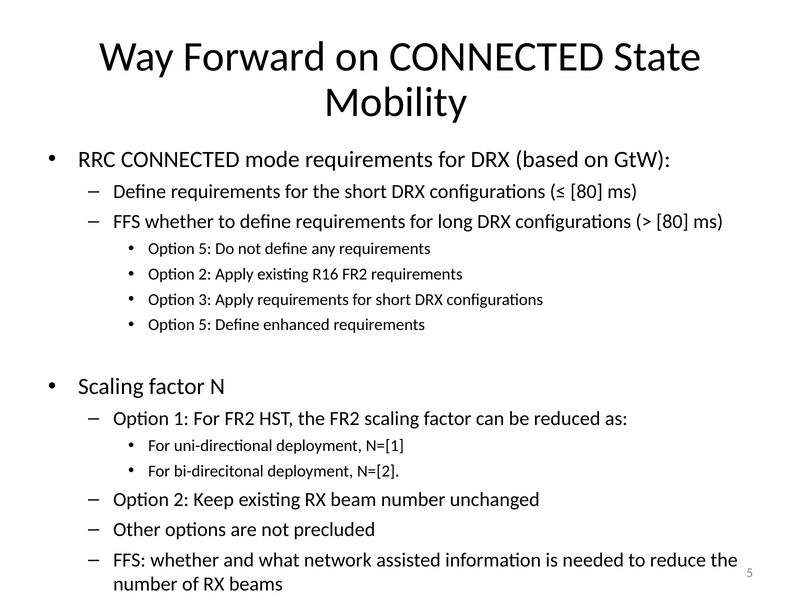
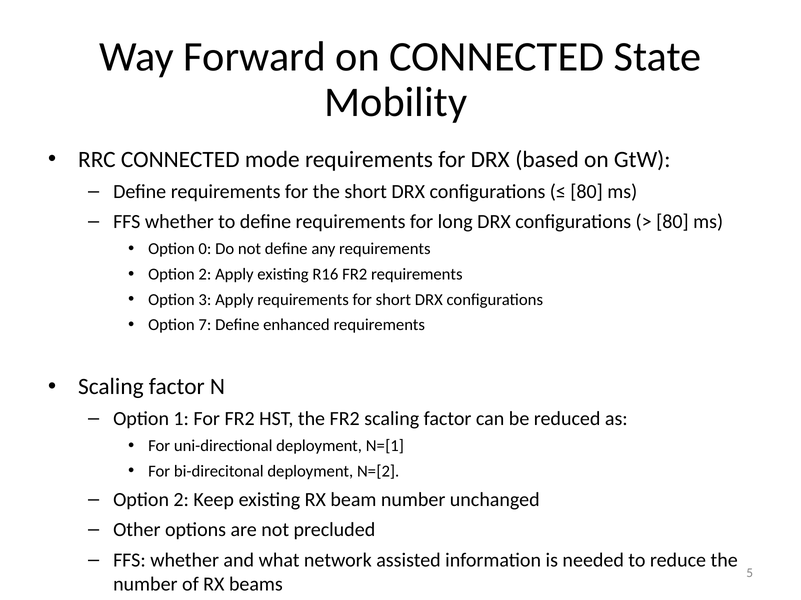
5 at (205, 249): 5 -> 0
5 at (205, 325): 5 -> 7
